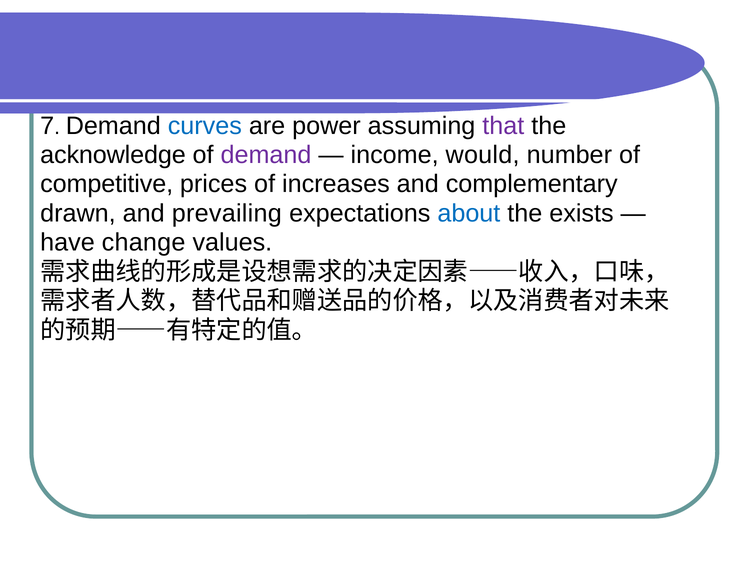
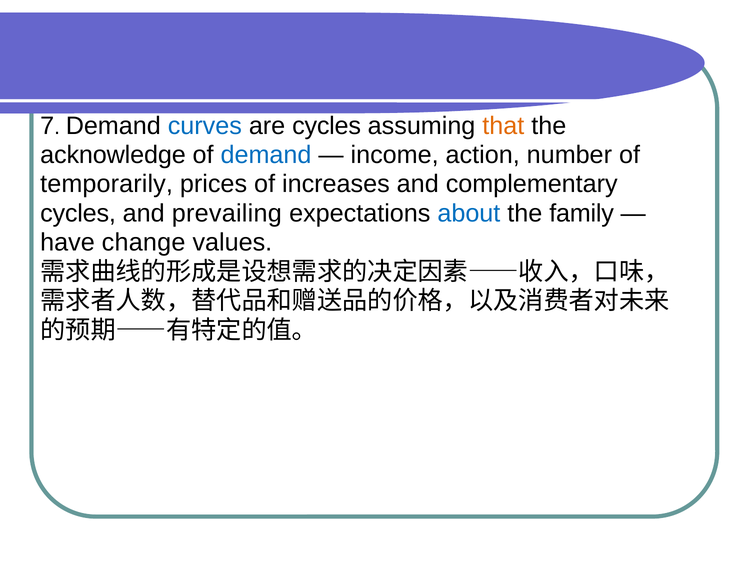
are power: power -> cycles
that colour: purple -> orange
demand at (266, 155) colour: purple -> blue
would: would -> action
competitive: competitive -> temporarily
drawn at (78, 213): drawn -> cycles
exists: exists -> family
